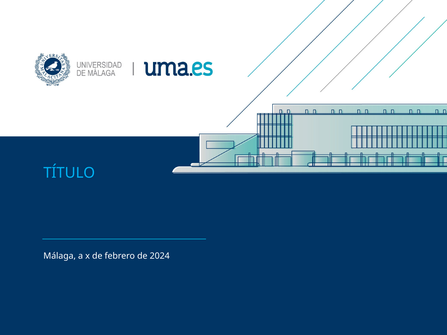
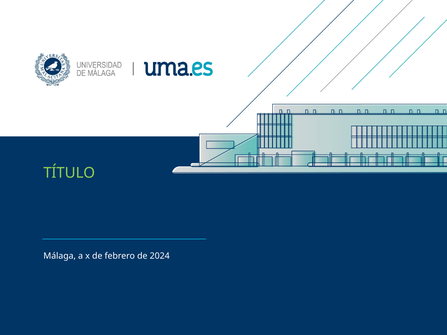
TÍTULO colour: light blue -> light green
